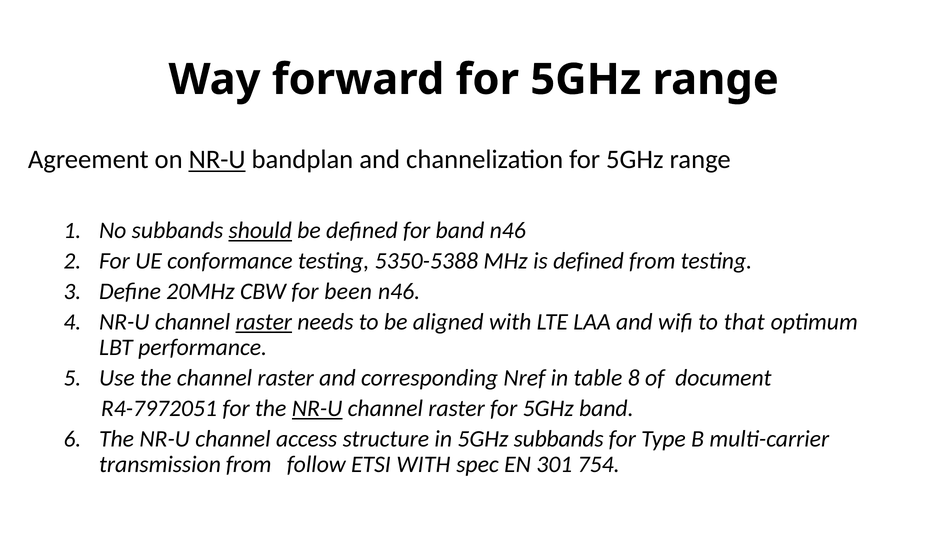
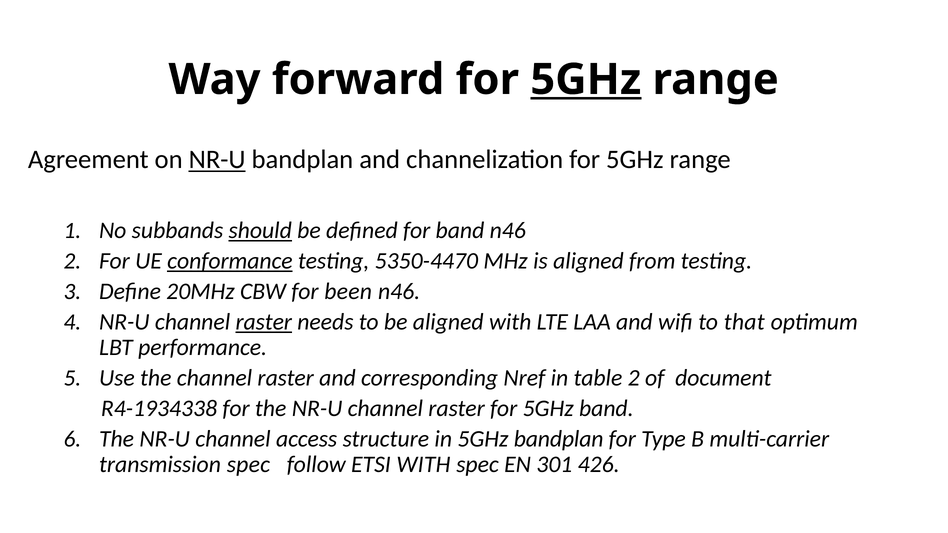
5GHz at (586, 80) underline: none -> present
conformance underline: none -> present
5350-5388: 5350-5388 -> 5350-4470
is defined: defined -> aligned
table 8: 8 -> 2
R4-7972051: R4-7972051 -> R4-1934338
NR-U at (317, 409) underline: present -> none
5GHz subbands: subbands -> bandplan
transmission from: from -> spec
754: 754 -> 426
